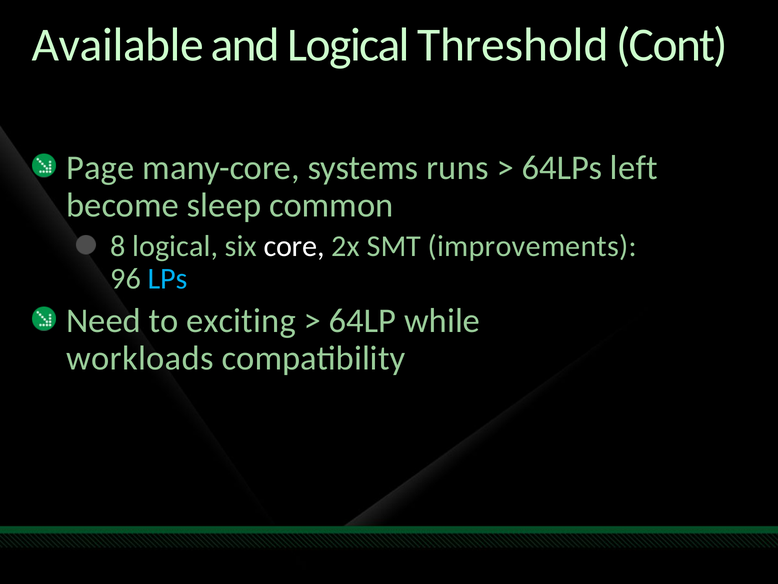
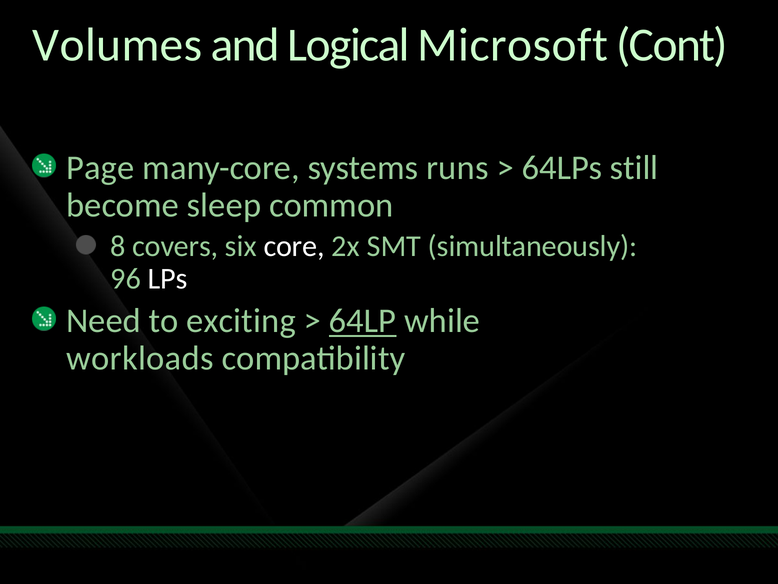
Available: Available -> Volumes
Threshold: Threshold -> Microsoft
left: left -> still
8 logical: logical -> covers
improvements: improvements -> simultaneously
LPs colour: light blue -> white
64LP underline: none -> present
